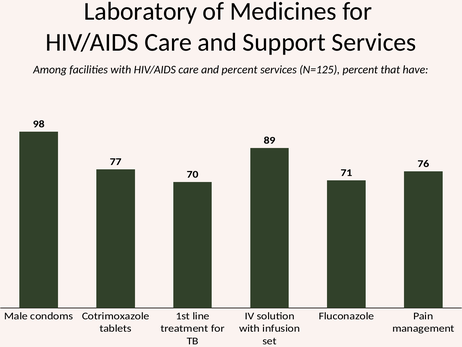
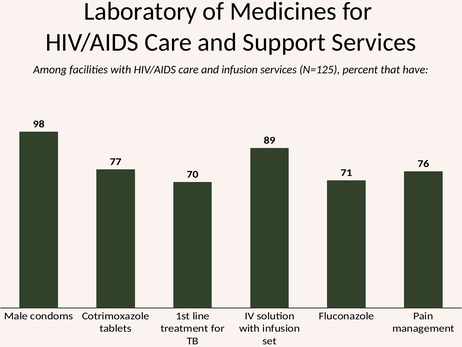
and percent: percent -> infusion
